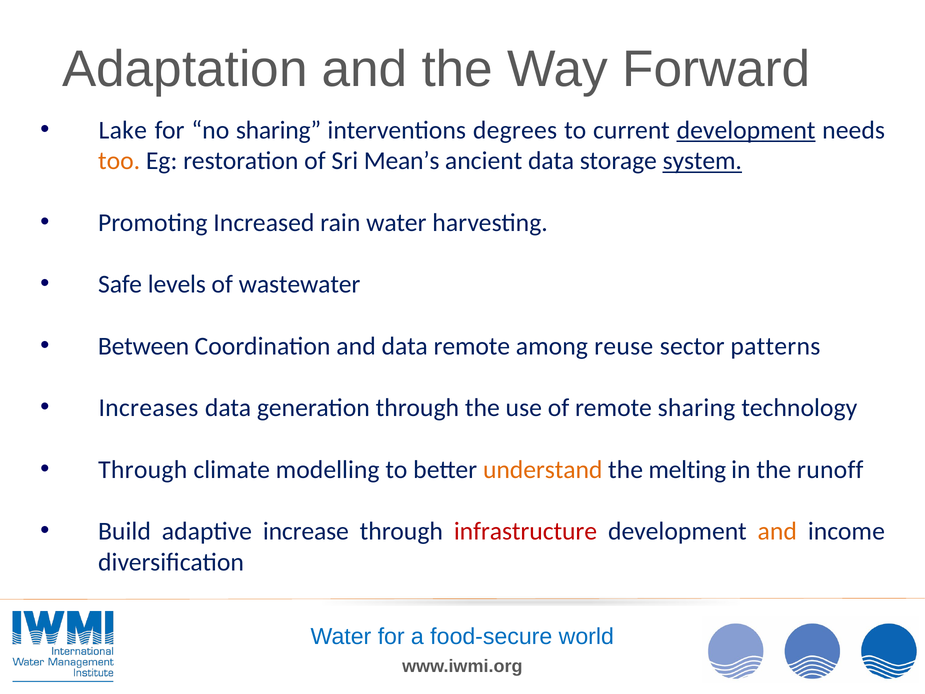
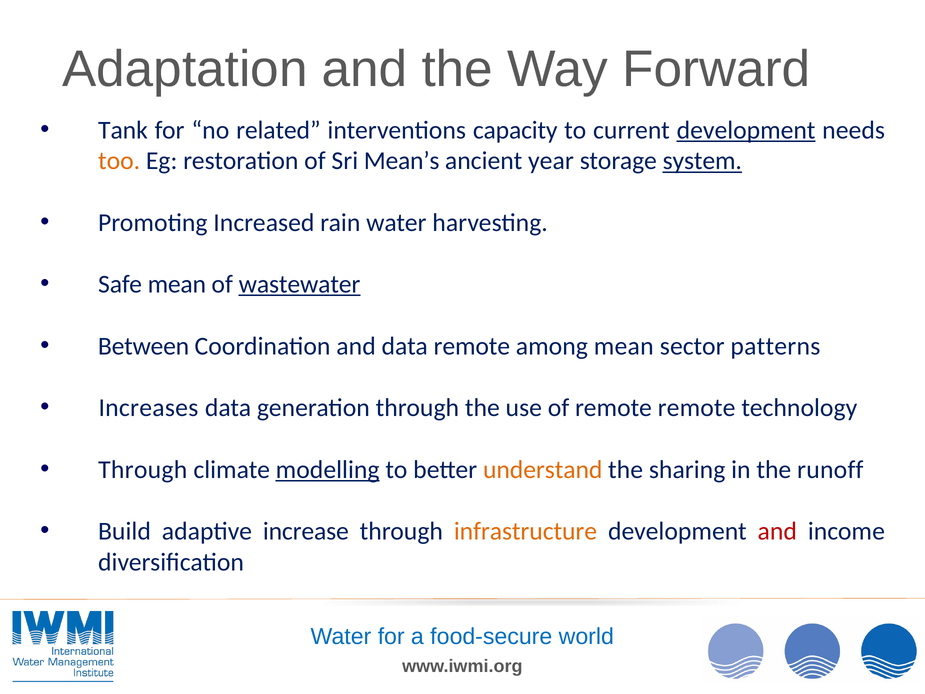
Lake: Lake -> Tank
no sharing: sharing -> related
degrees: degrees -> capacity
ancient data: data -> year
Safe levels: levels -> mean
wastewater underline: none -> present
among reuse: reuse -> mean
remote sharing: sharing -> remote
modelling underline: none -> present
melting: melting -> sharing
infrastructure colour: red -> orange
and at (777, 531) colour: orange -> red
